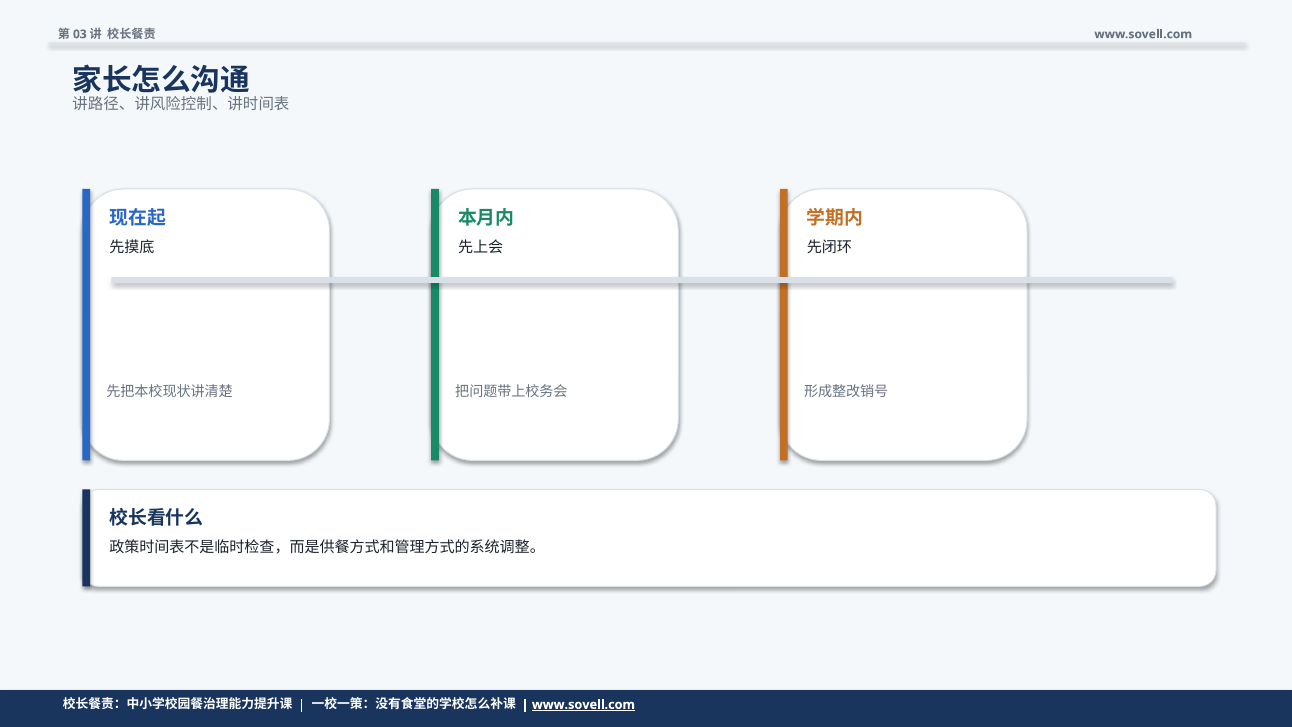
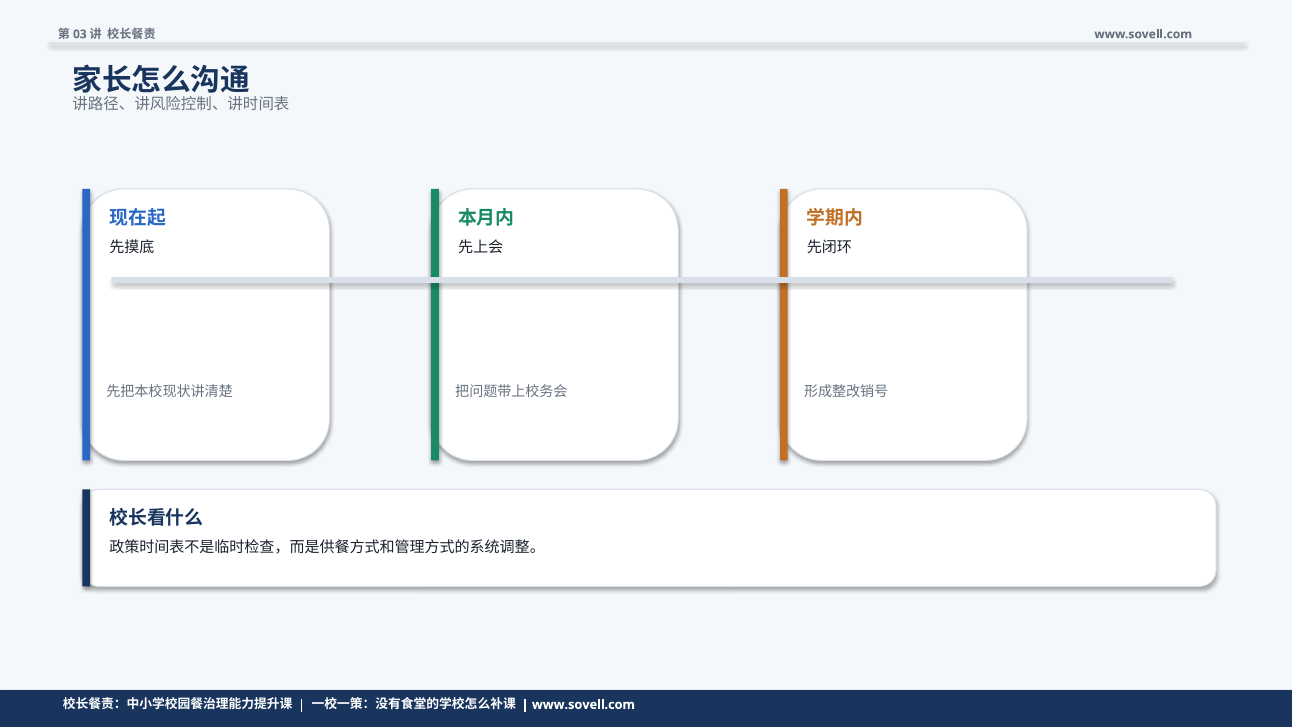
www.sovell.com at (583, 704) underline: present -> none
